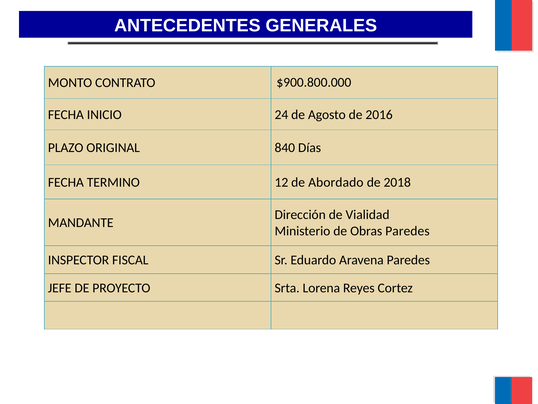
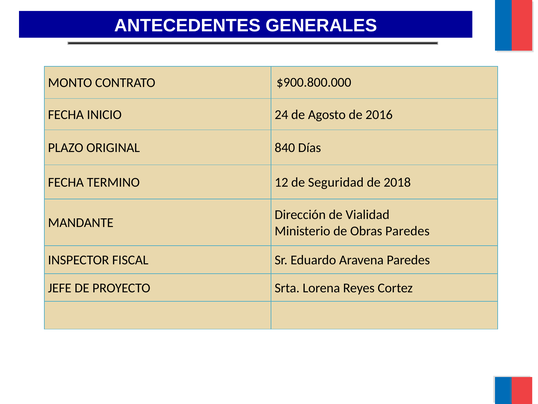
Abordado: Abordado -> Seguridad
